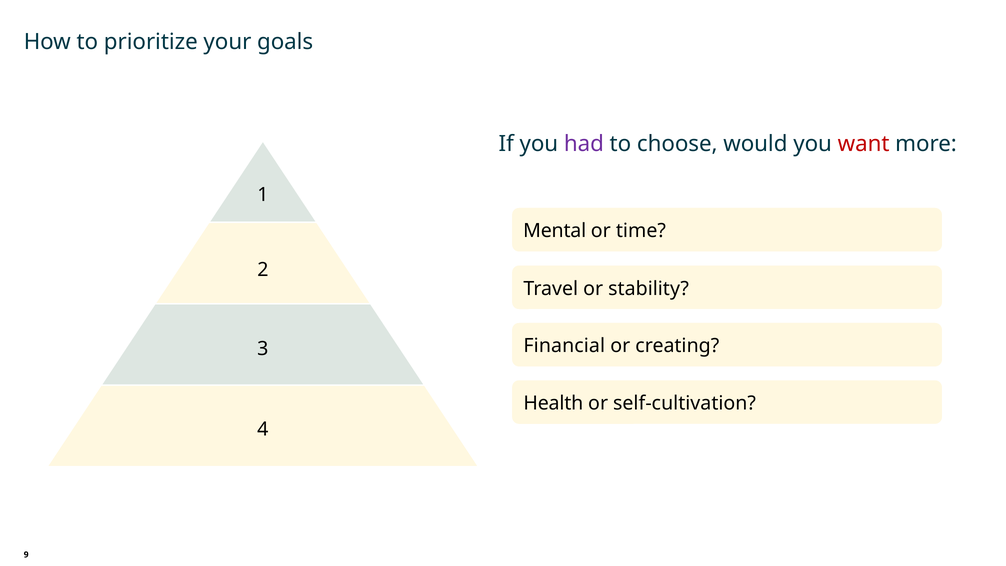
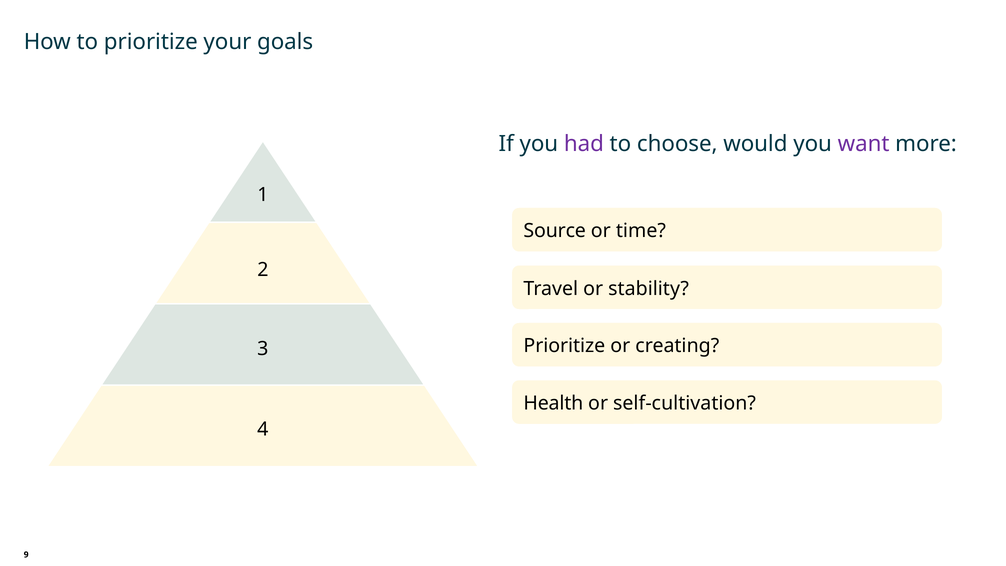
want colour: red -> purple
Mental: Mental -> Source
Financial at (564, 346): Financial -> Prioritize
